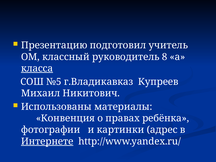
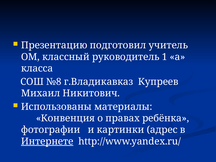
8: 8 -> 1
класса underline: present -> none
№5: №5 -> №8
